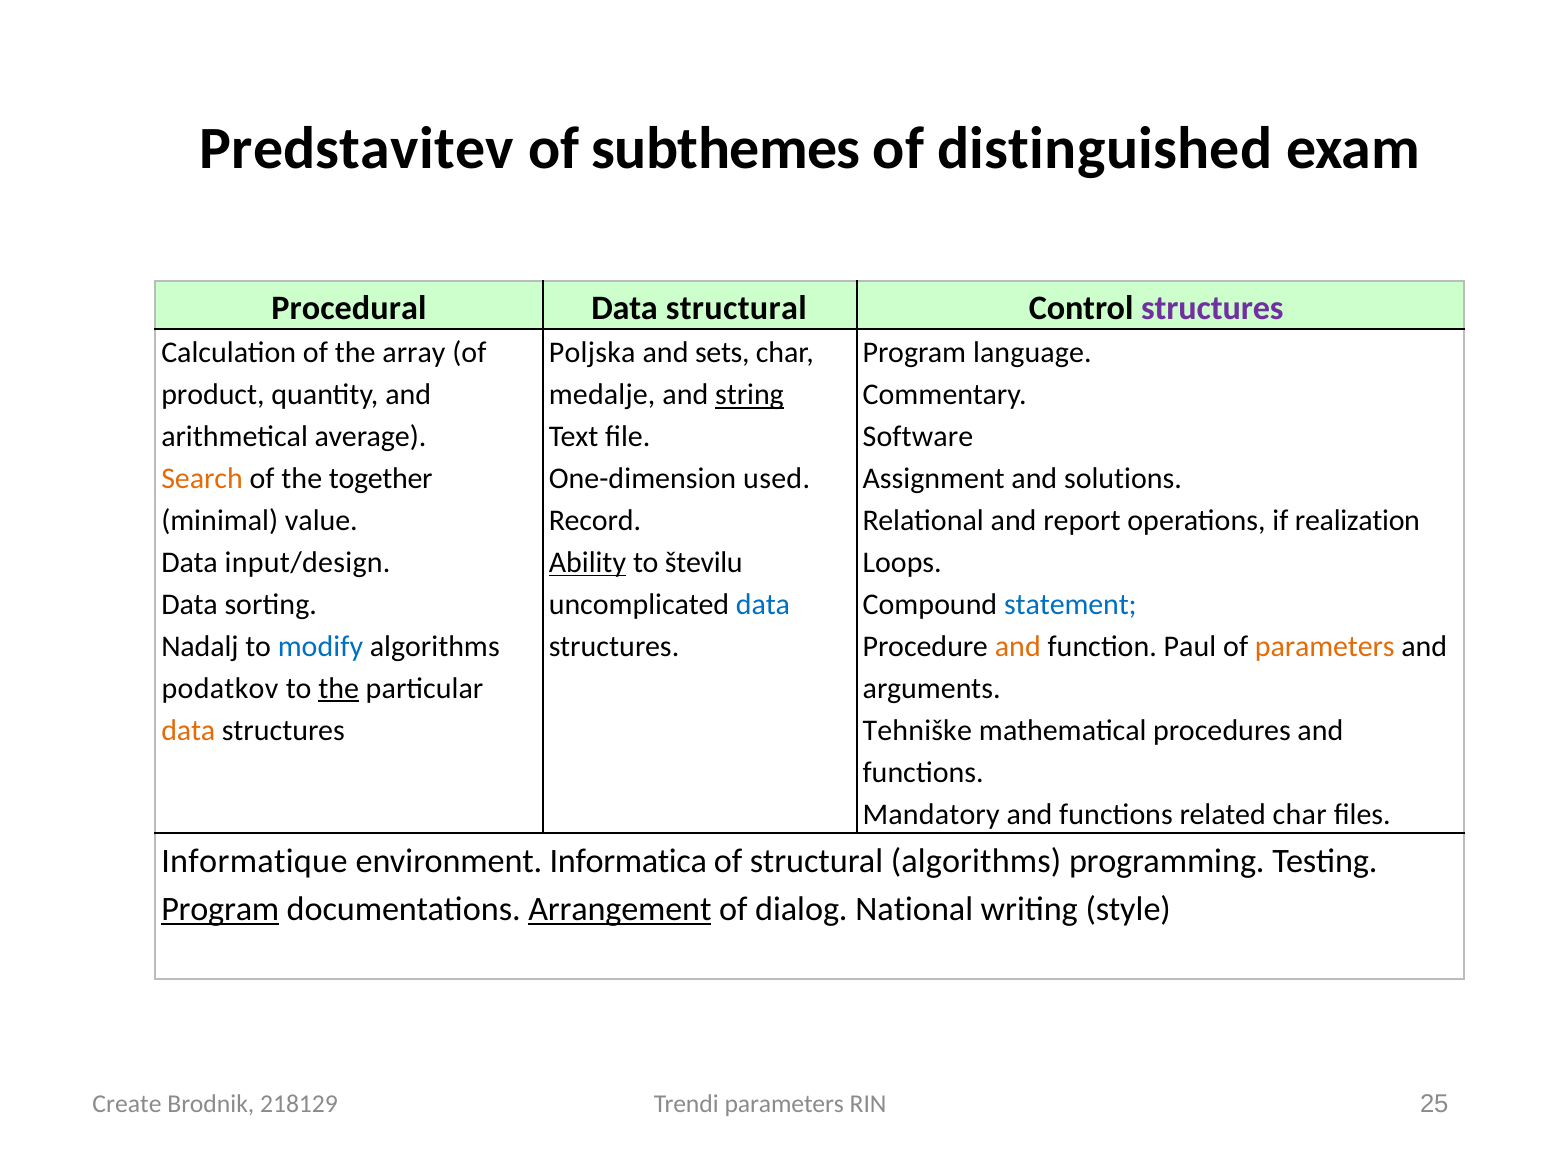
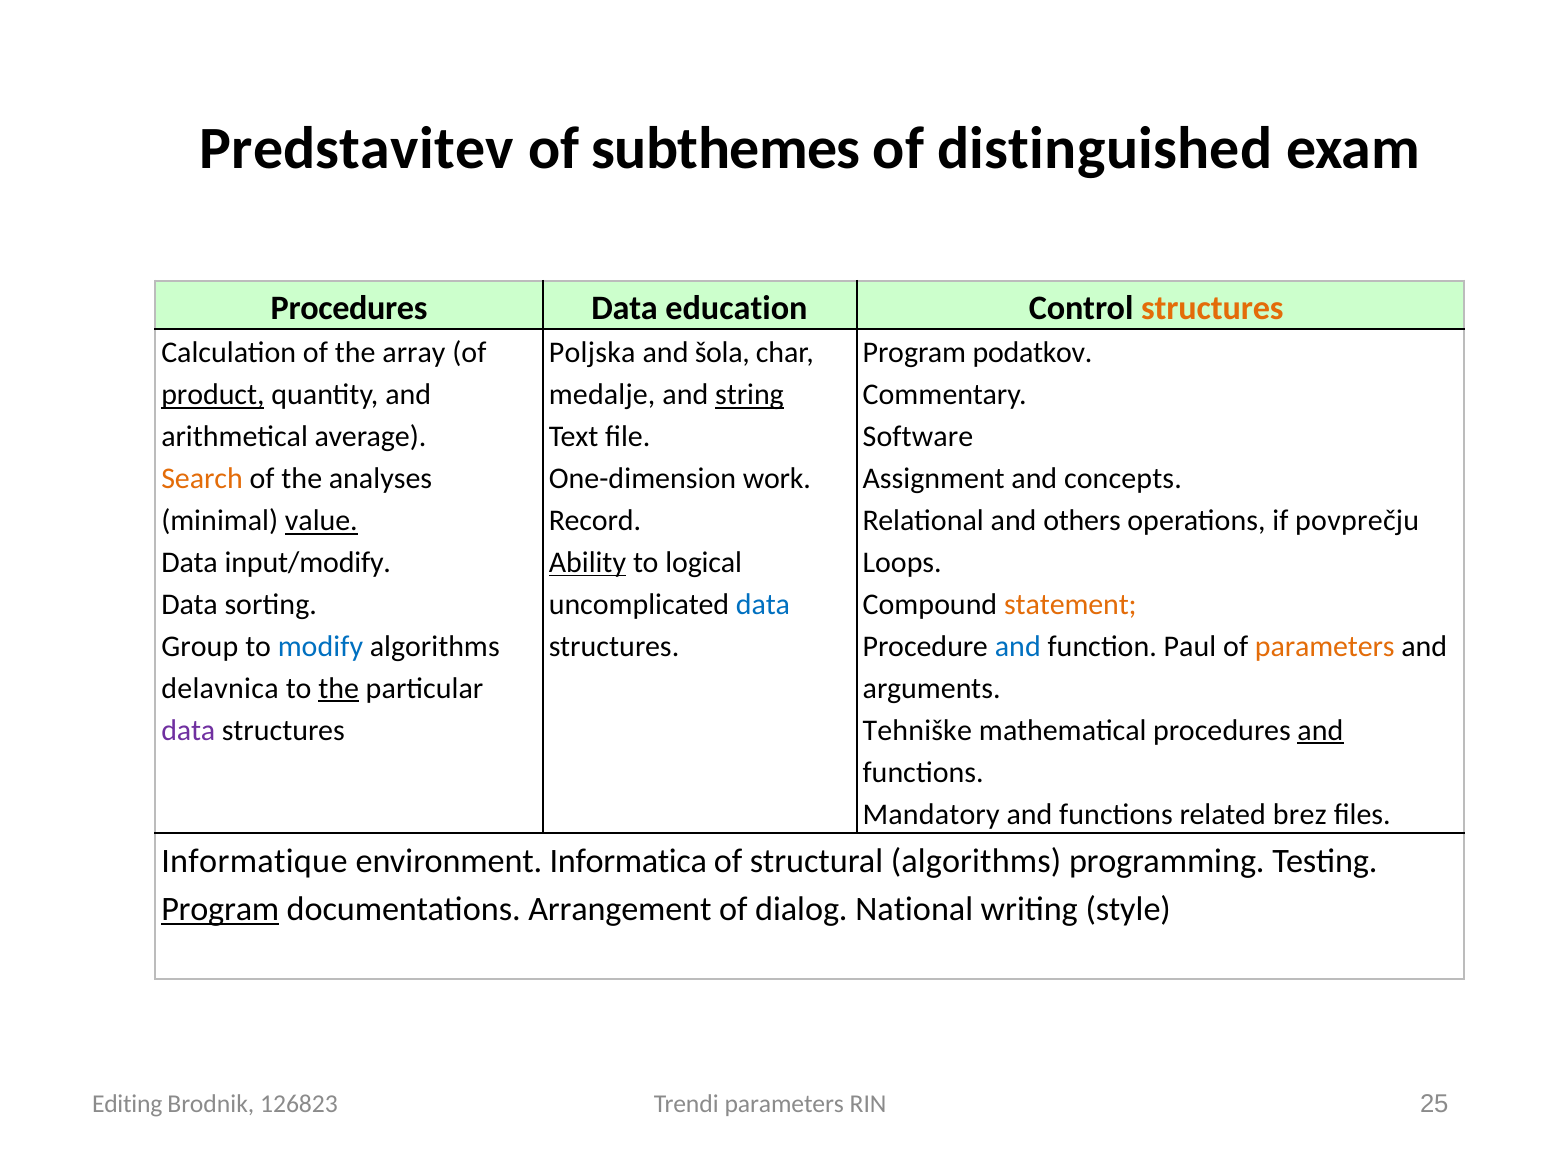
Procedural at (349, 308): Procedural -> Procedures
Data structural: structural -> education
structures at (1212, 308) colour: purple -> orange
sets: sets -> šola
language: language -> podatkov
product underline: none -> present
together: together -> analyses
used: used -> work
solutions: solutions -> concepts
value underline: none -> present
report: report -> others
realization: realization -> povprečju
input/design: input/design -> input/modify
številu: številu -> logical
statement colour: blue -> orange
Nadalj: Nadalj -> Group
and at (1018, 646) colour: orange -> blue
podatkov: podatkov -> delavnica
data at (188, 730) colour: orange -> purple
and at (1320, 730) underline: none -> present
related char: char -> brez
Arrangement underline: present -> none
Create: Create -> Editing
218129: 218129 -> 126823
